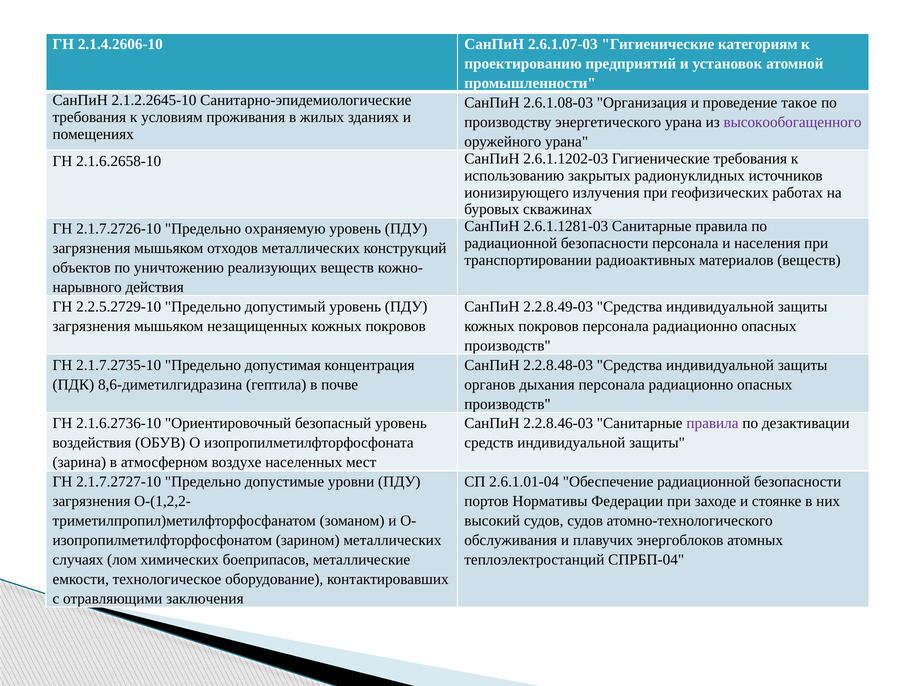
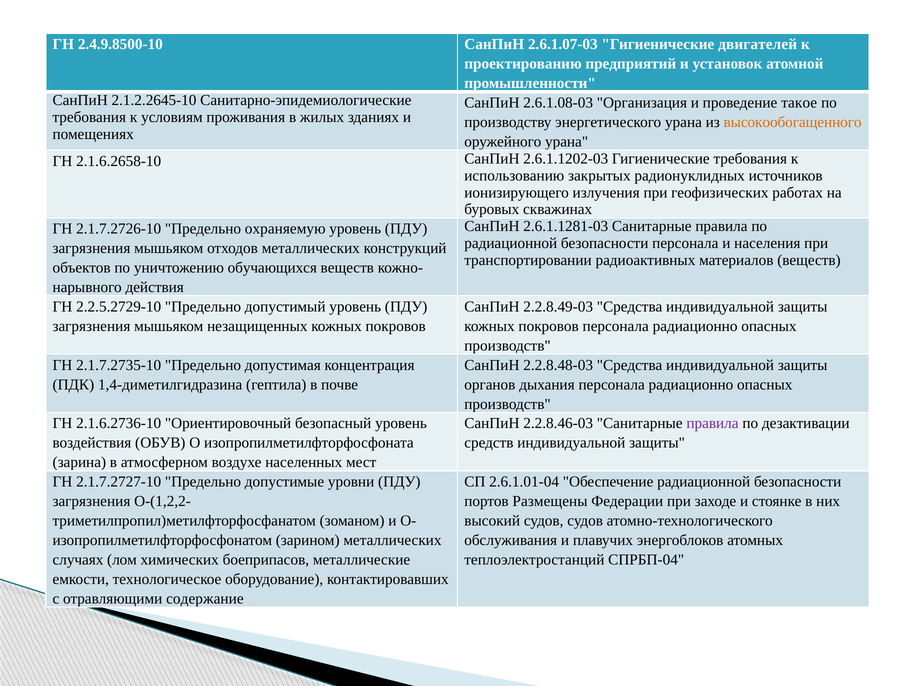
2.1.4.2606-10: 2.1.4.2606-10 -> 2.4.9.8500-10
категориям: категориям -> двигателей
высокообогащенного colour: purple -> orange
реализующих: реализующих -> обучающихся
8,6-диметилгидразина: 8,6-диметилгидразина -> 1,4-диметилгидразина
Нормативы: Нормативы -> Размещены
заключения: заключения -> содержание
